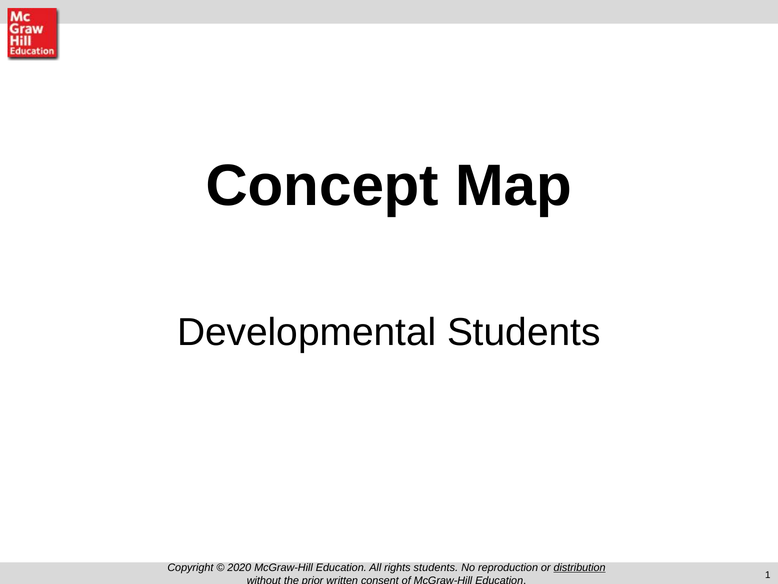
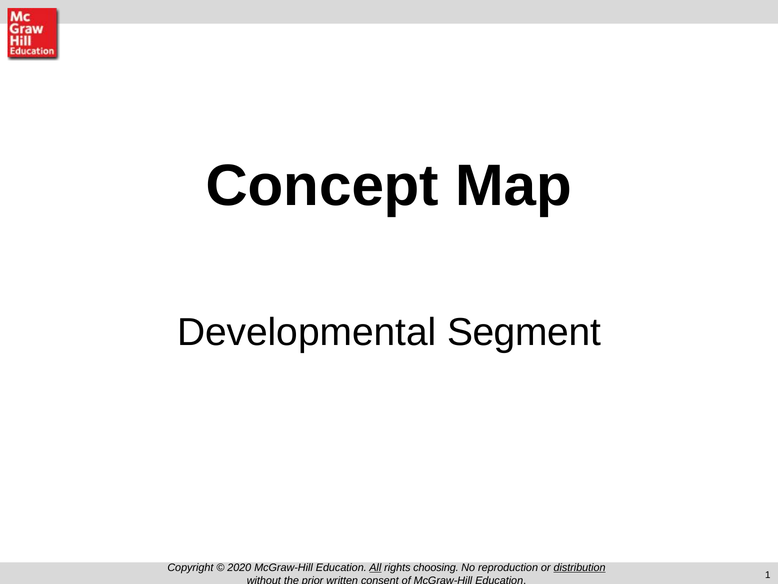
Developmental Students: Students -> Segment
All underline: none -> present
rights students: students -> choosing
